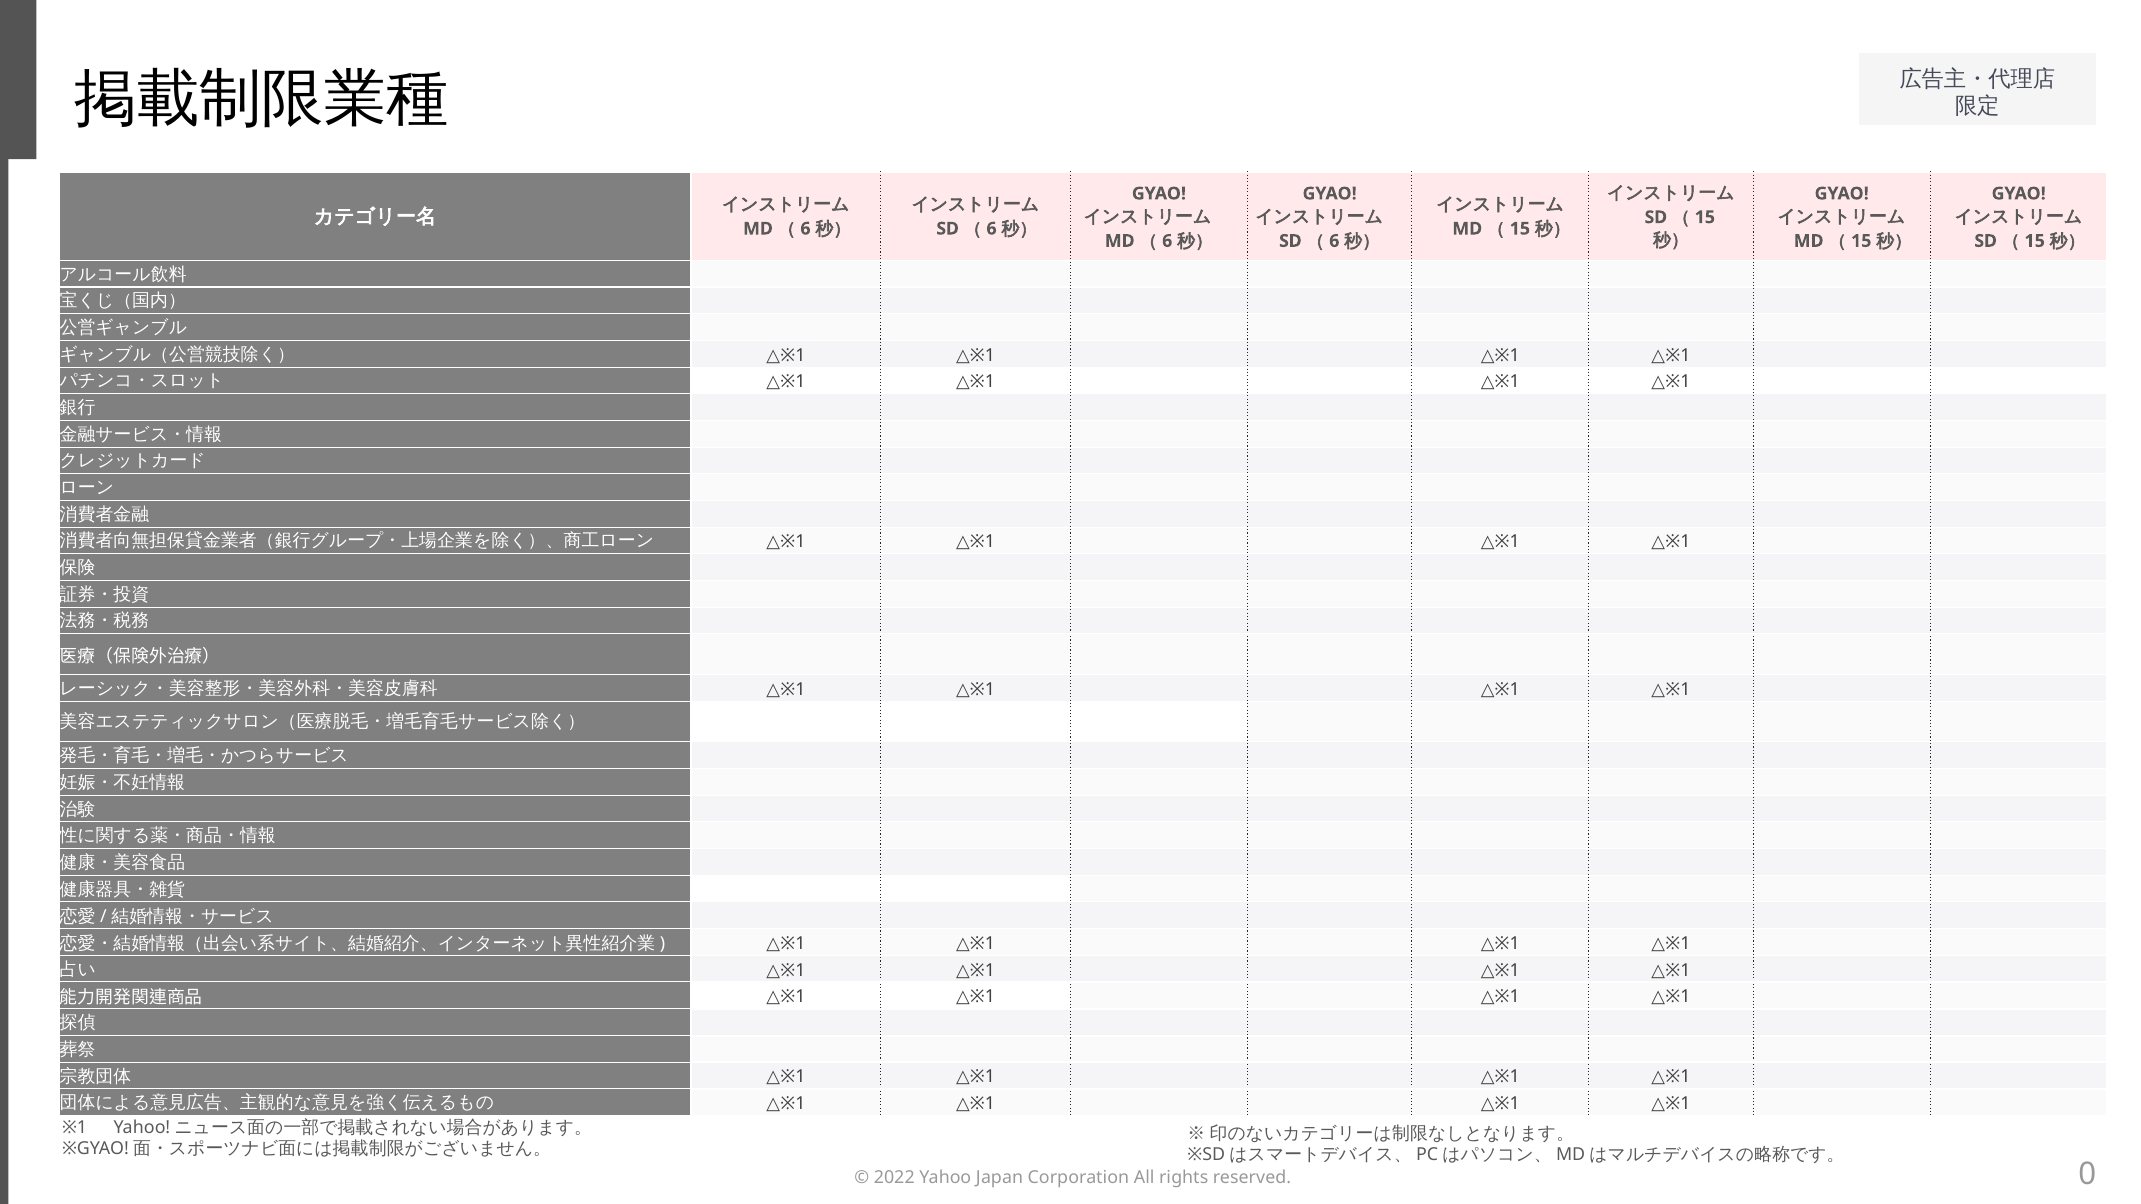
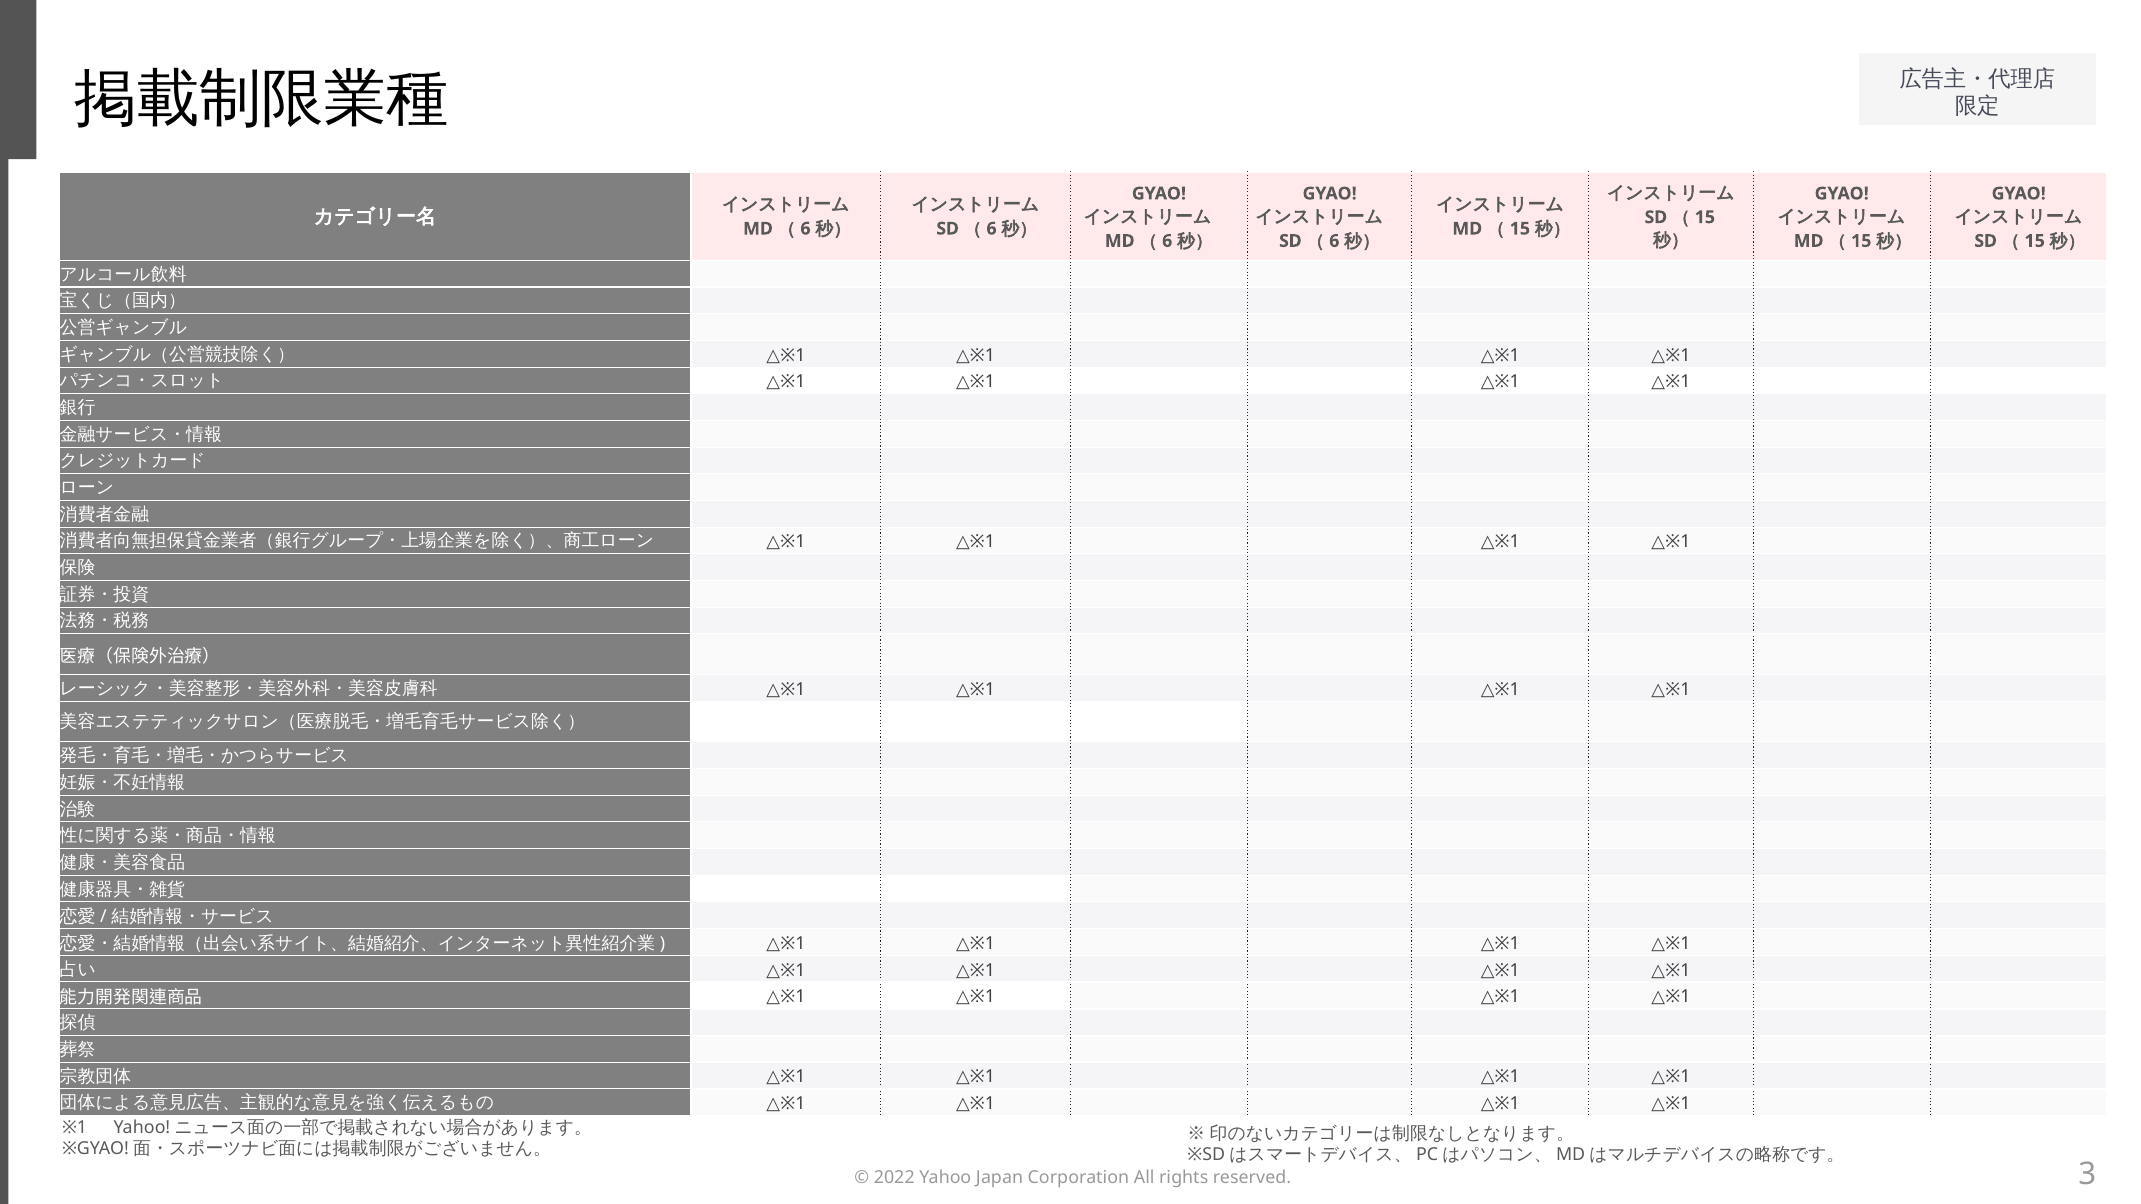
0: 0 -> 3
